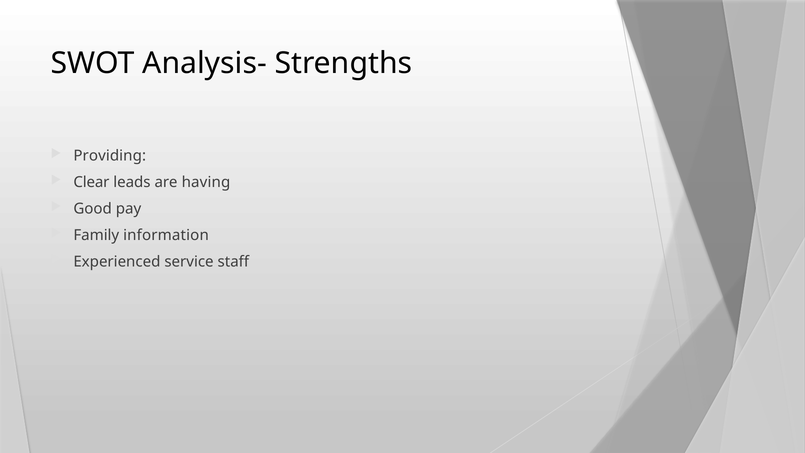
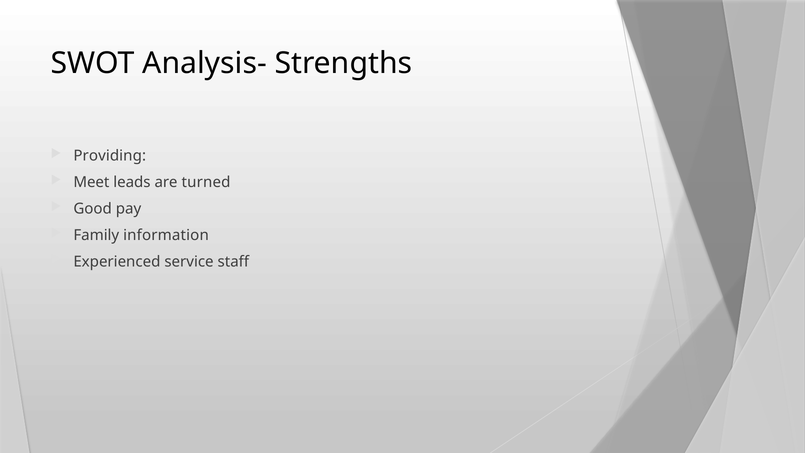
Clear: Clear -> Meet
having: having -> turned
